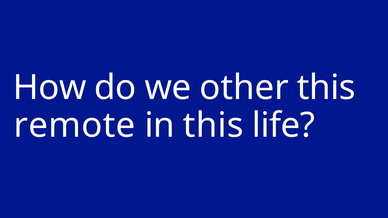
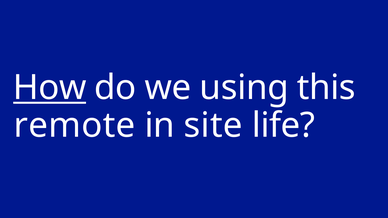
How underline: none -> present
other: other -> using
in this: this -> site
